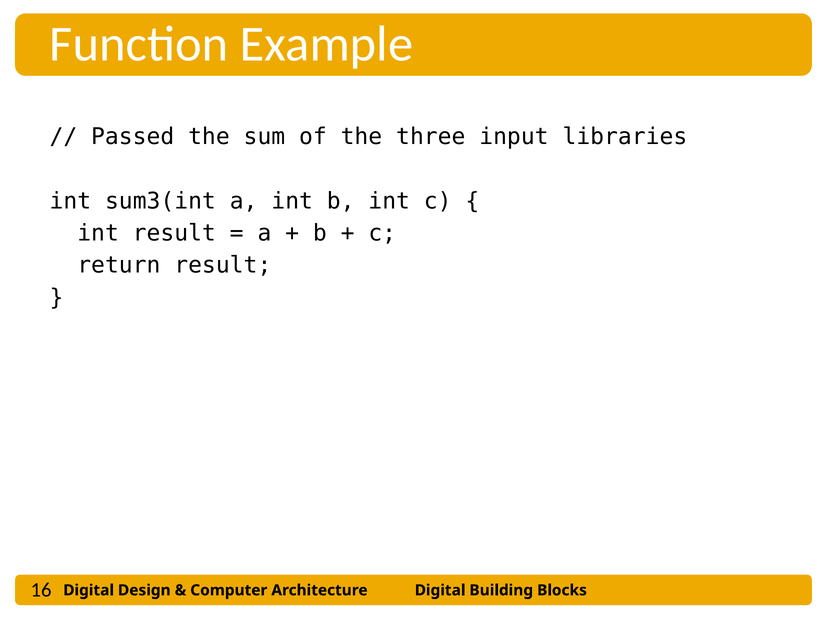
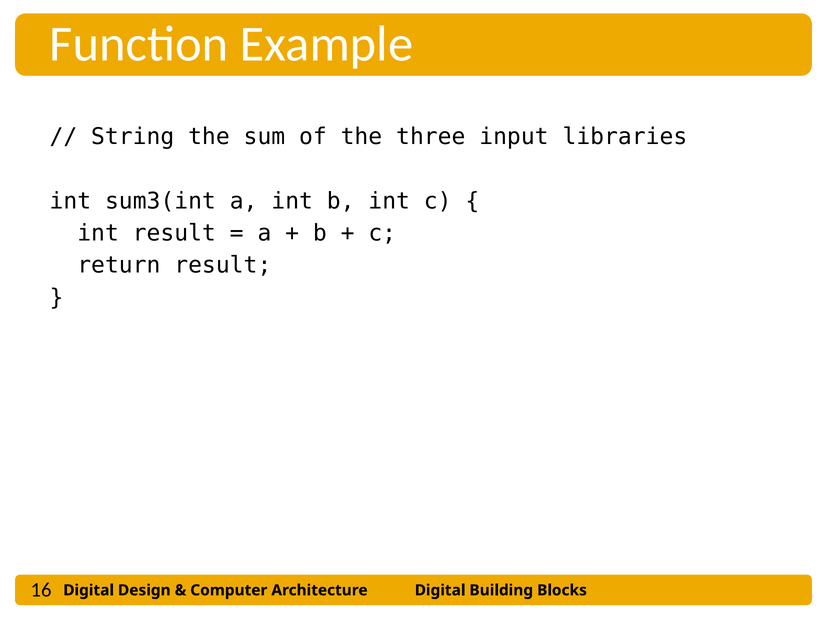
Passed: Passed -> String
